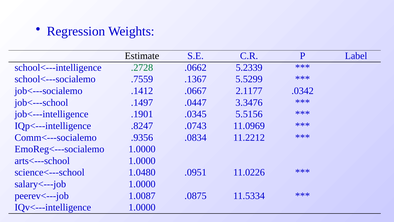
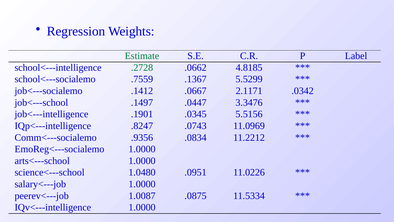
Estimate colour: black -> green
5.2339: 5.2339 -> 4.8185
2.1177: 2.1177 -> 2.1171
